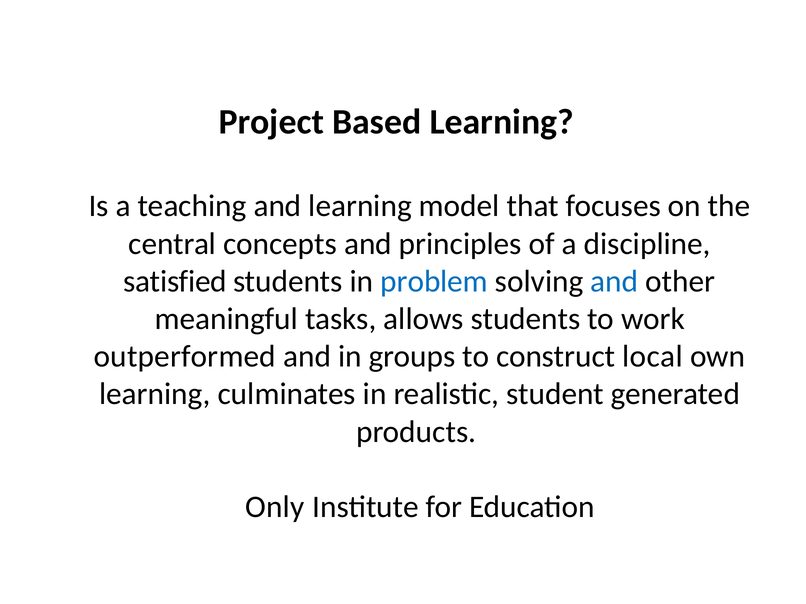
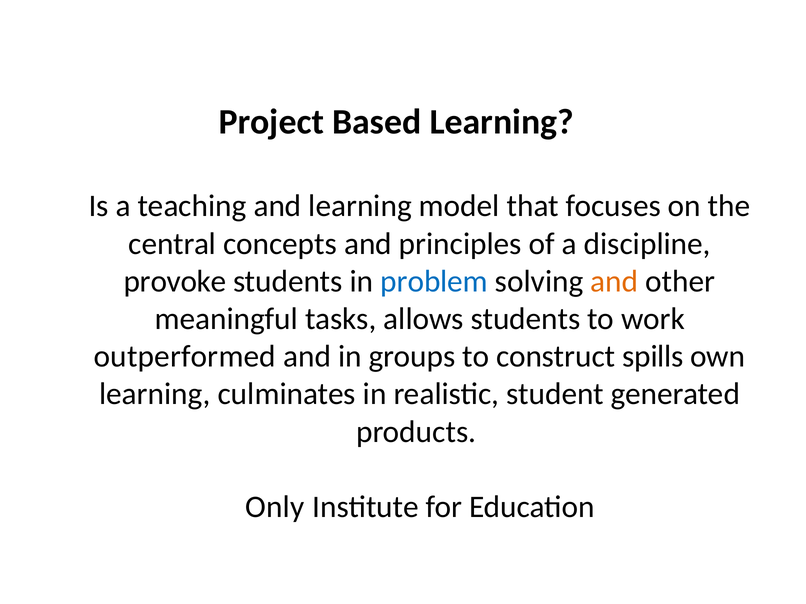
satisfied: satisfied -> provoke
and at (614, 282) colour: blue -> orange
local: local -> spills
